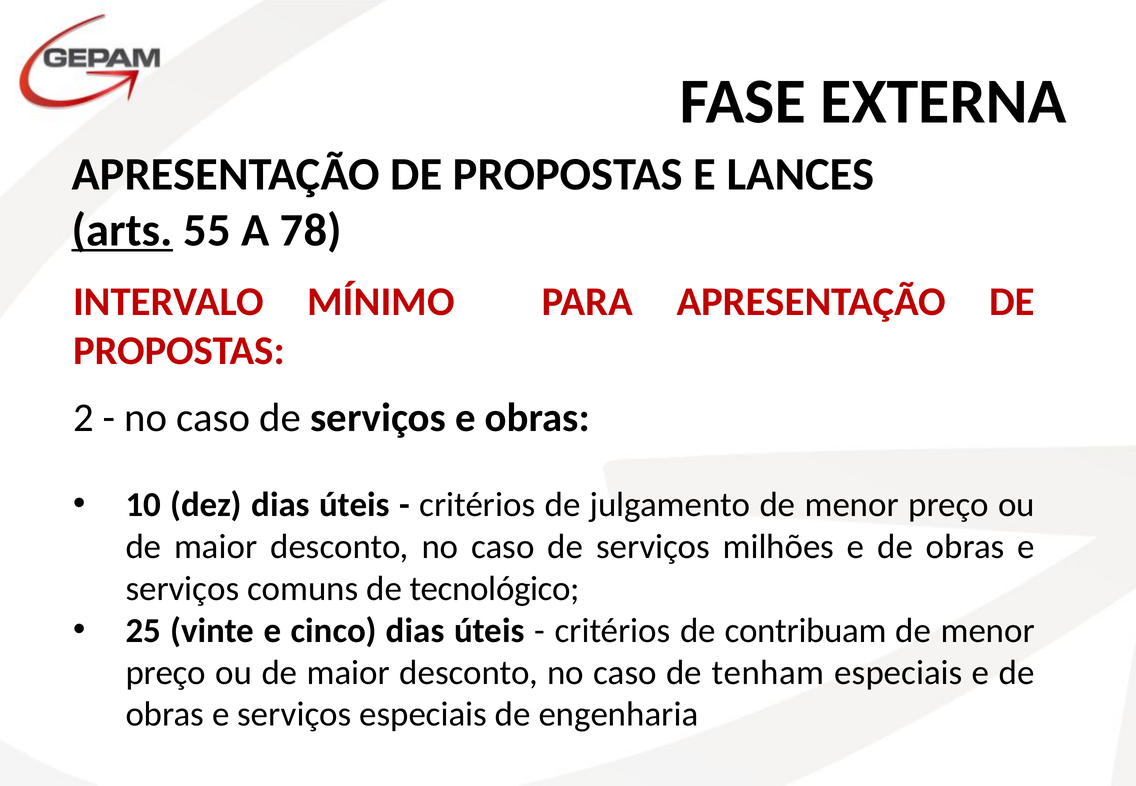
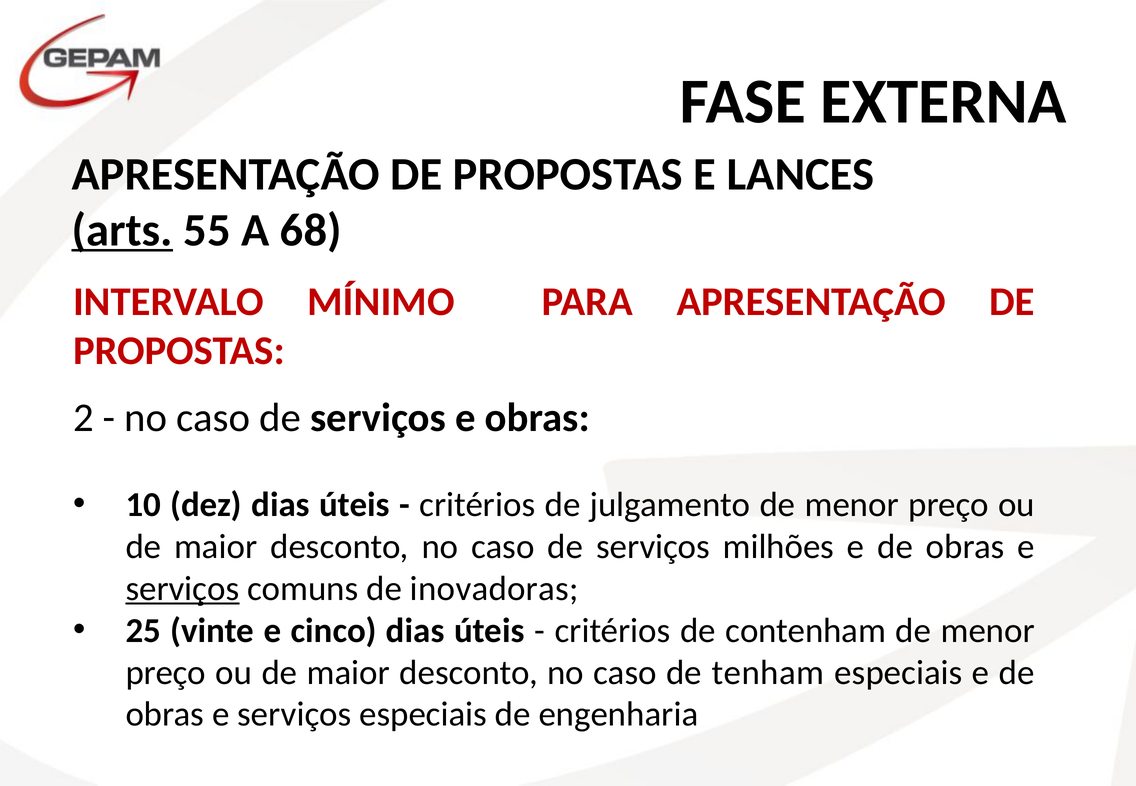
78: 78 -> 68
serviços at (182, 589) underline: none -> present
tecnológico: tecnológico -> inovadoras
contribuam: contribuam -> contenham
